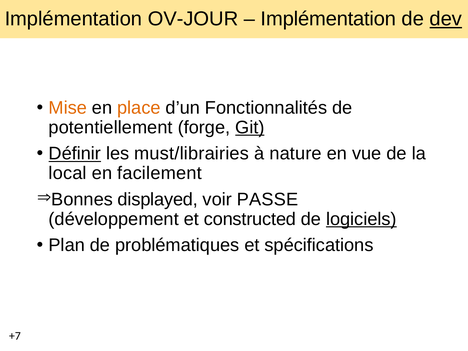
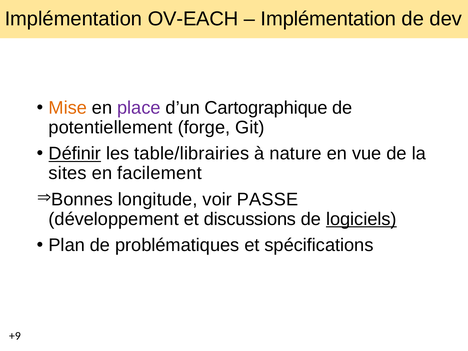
OV-JOUR: OV-JOUR -> OV-EACH
dev underline: present -> none
place colour: orange -> purple
Fonctionnalités: Fonctionnalités -> Cartographique
Git underline: present -> none
must/librairies: must/librairies -> table/librairies
local: local -> sites
displayed: displayed -> longitude
constructed: constructed -> discussions
+7: +7 -> +9
